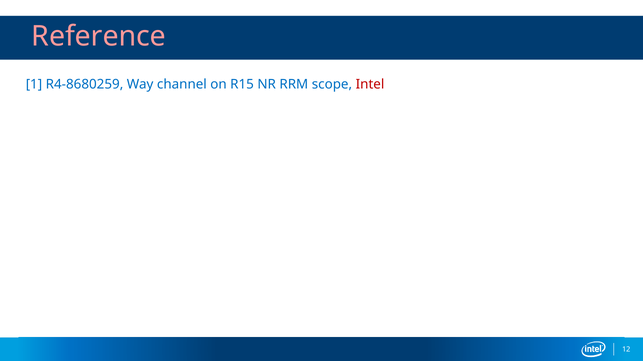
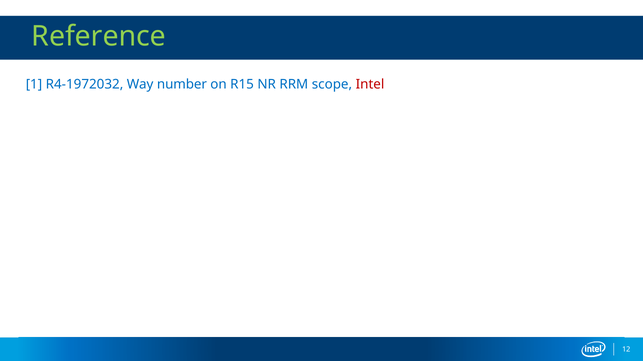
Reference colour: pink -> light green
R4-8680259: R4-8680259 -> R4-1972032
channel: channel -> number
